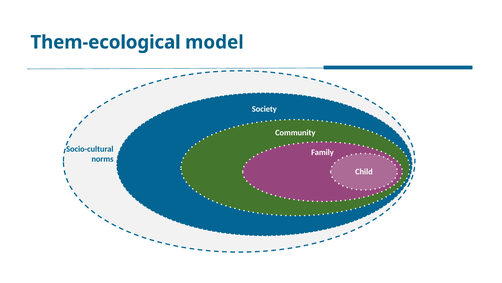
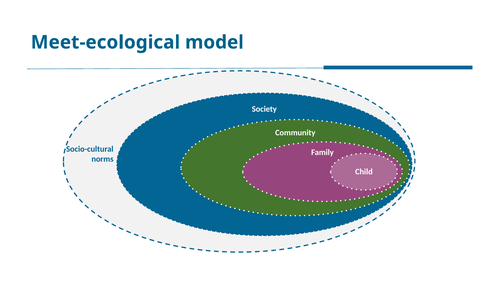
Them-ecological: Them-ecological -> Meet-ecological
